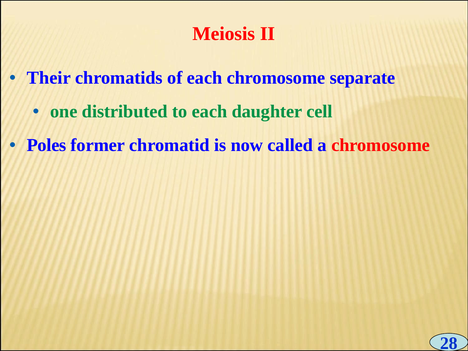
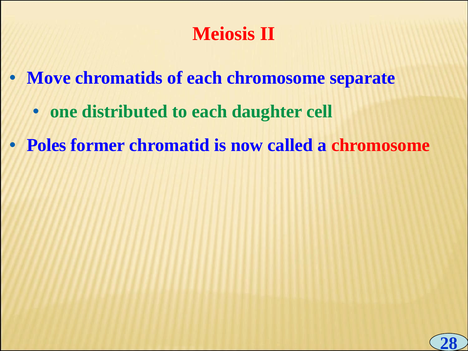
Their: Their -> Move
